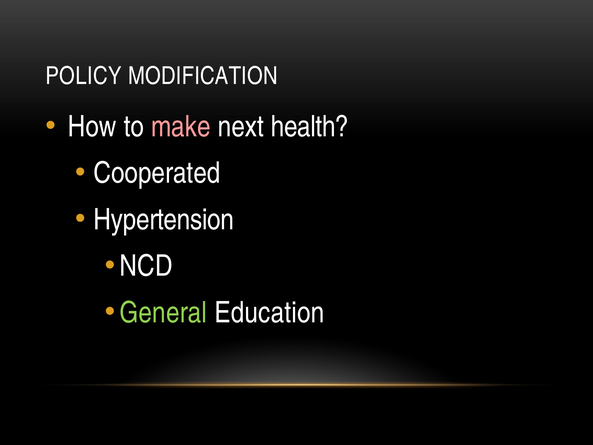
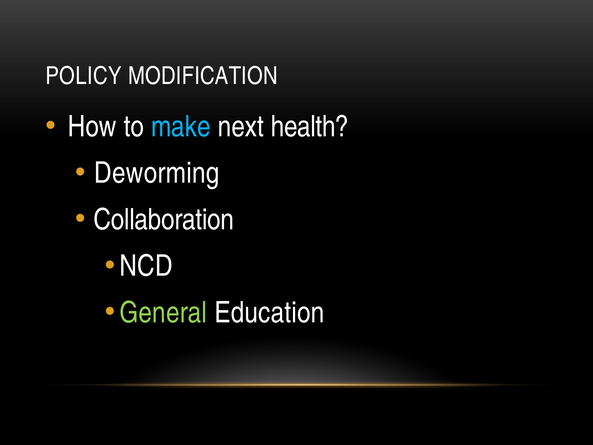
make colour: pink -> light blue
Cooperated: Cooperated -> Deworming
Hypertension: Hypertension -> Collaboration
